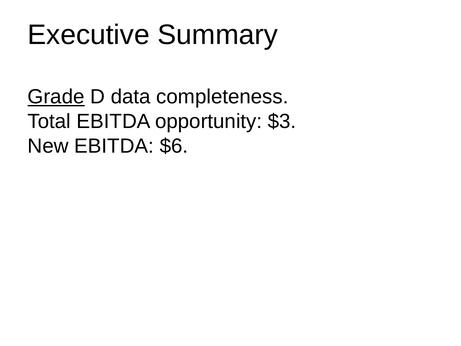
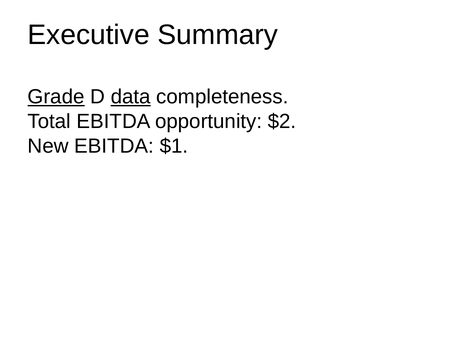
data underline: none -> present
$3: $3 -> $2
$6: $6 -> $1
